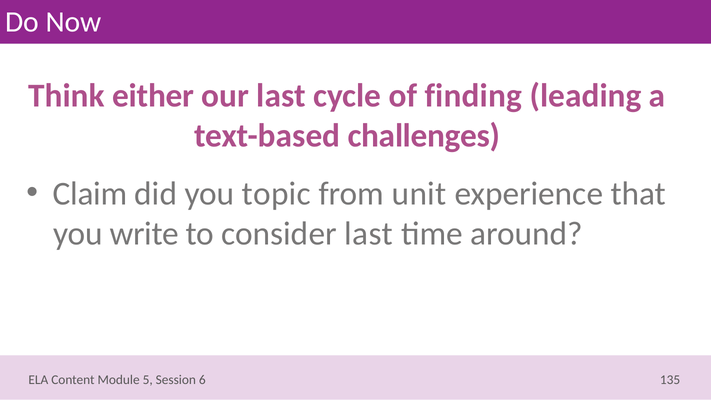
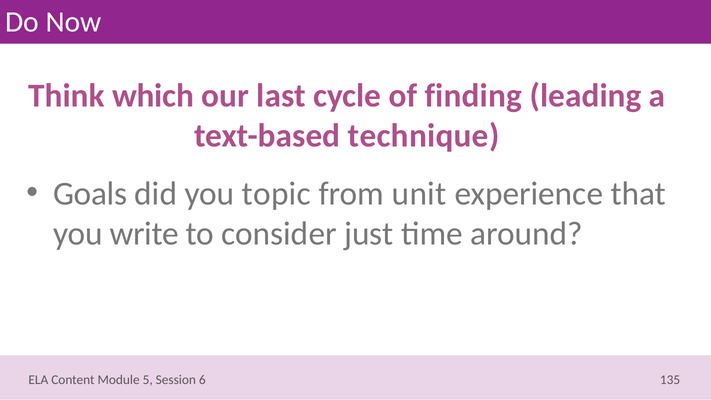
either: either -> which
challenges: challenges -> technique
Claim: Claim -> Goals
consider last: last -> just
